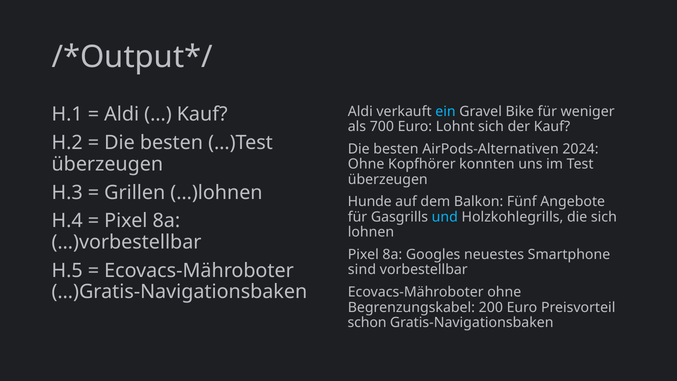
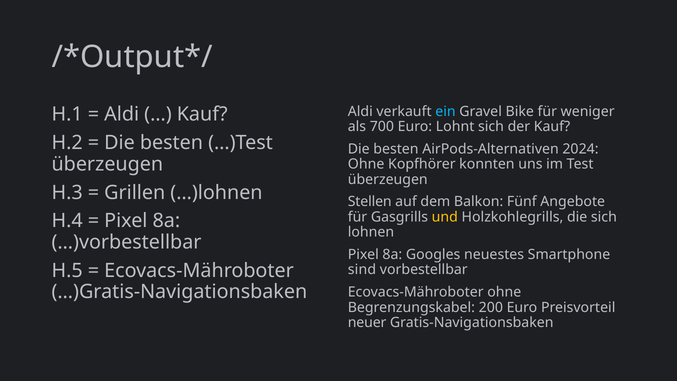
Hunde: Hunde -> Stellen
und colour: light blue -> yellow
schon: schon -> neuer
